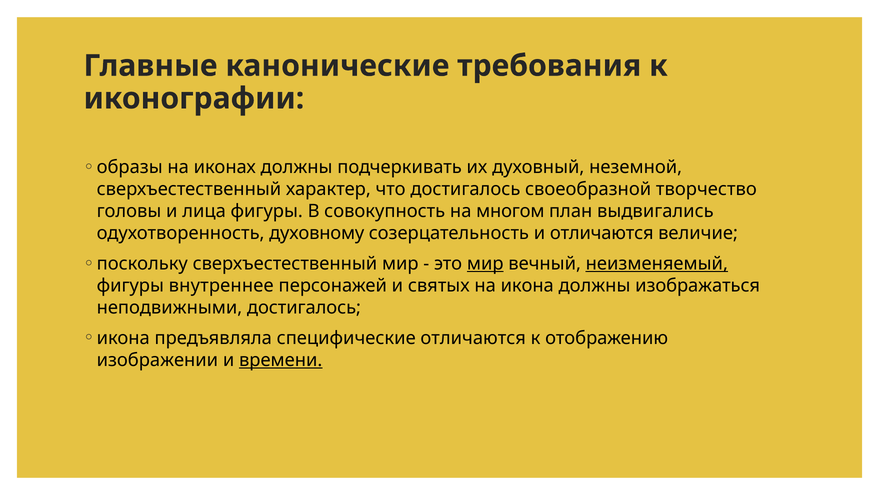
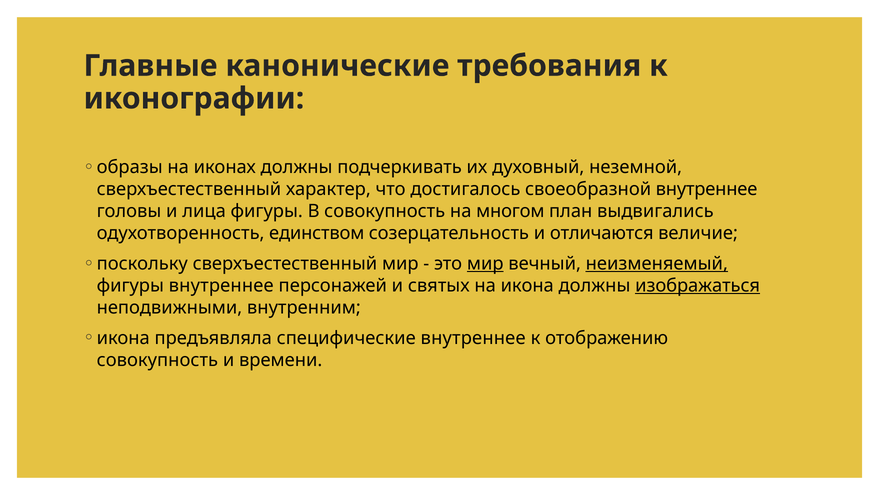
своеобразной творчество: творчество -> внутреннее
духовному: духовному -> единством
изображаться underline: none -> present
неподвижными достигалось: достигалось -> внутренним
специфические отличаются: отличаются -> внутреннее
изображении at (157, 360): изображении -> совокупность
времени underline: present -> none
